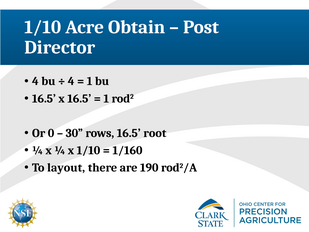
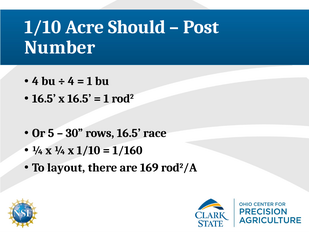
Obtain: Obtain -> Should
Director: Director -> Number
0: 0 -> 5
root: root -> race
190: 190 -> 169
